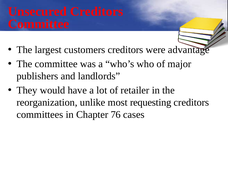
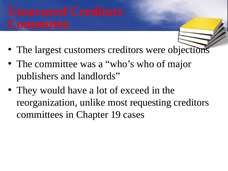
advantage: advantage -> objections
retailer: retailer -> exceed
76: 76 -> 19
